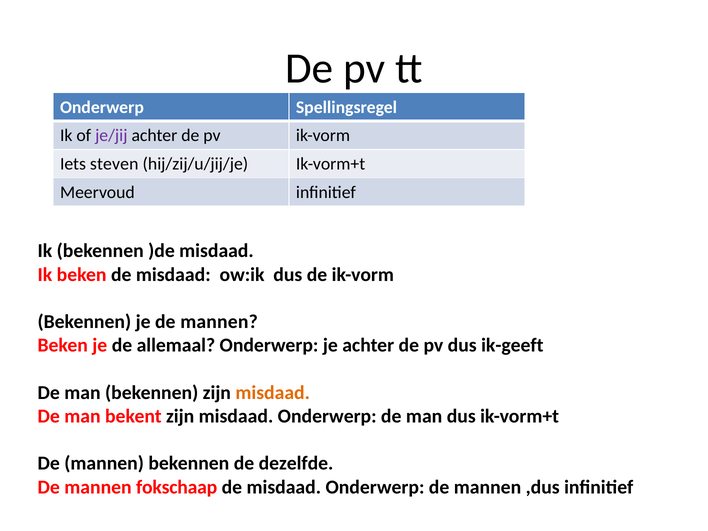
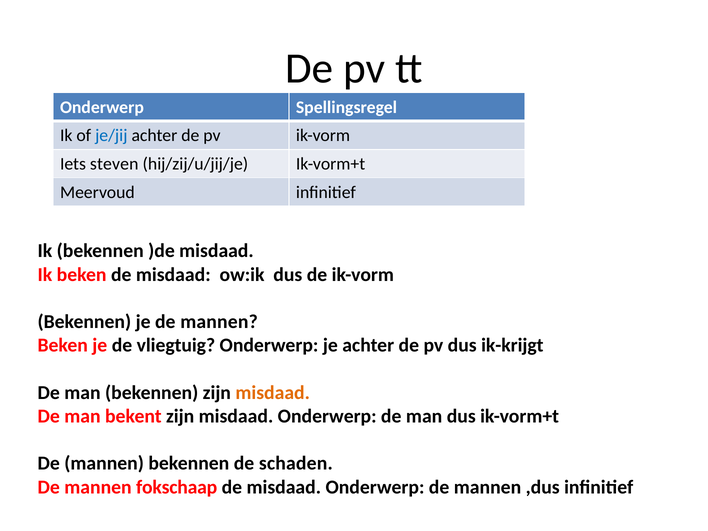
je/jij colour: purple -> blue
allemaal: allemaal -> vliegtuig
ik-geeft: ik-geeft -> ik-krijgt
dezelfde: dezelfde -> schaden
